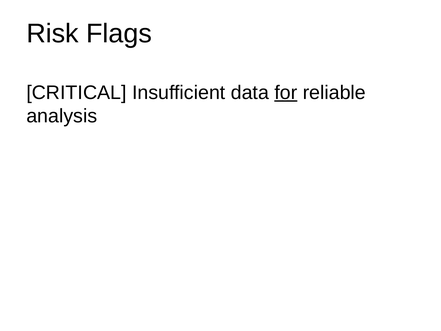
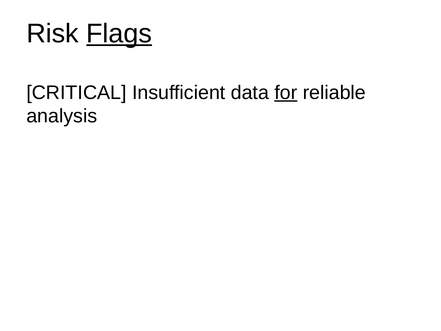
Flags underline: none -> present
